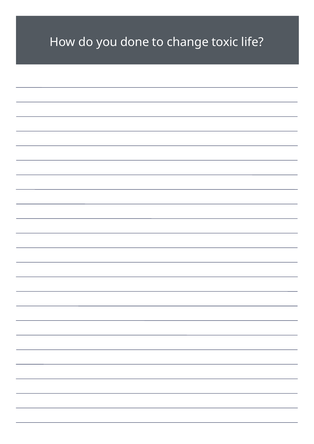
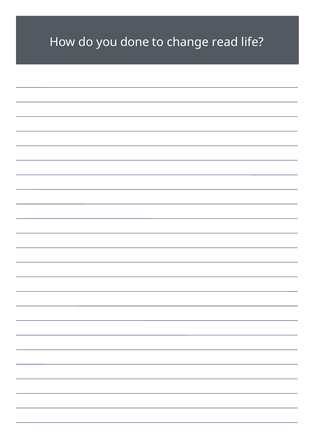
toxic: toxic -> read
